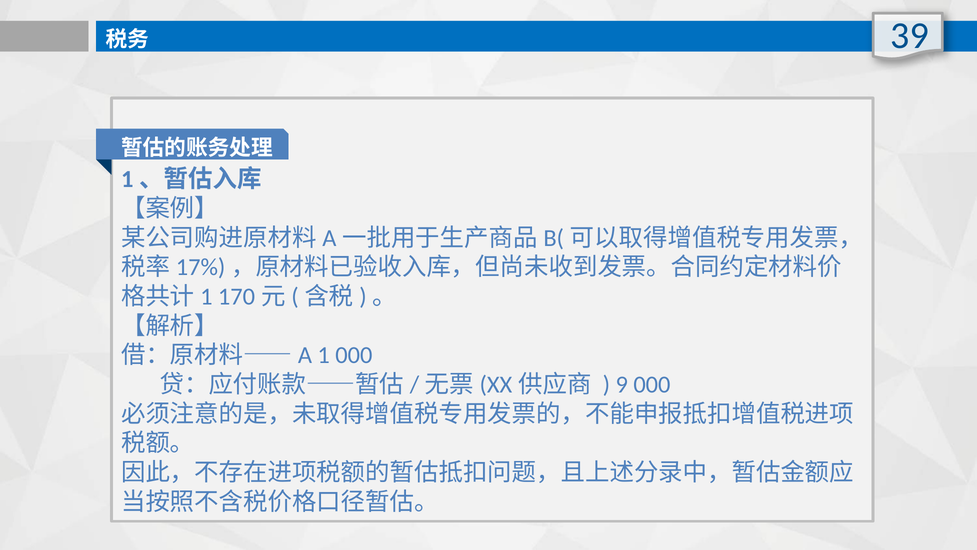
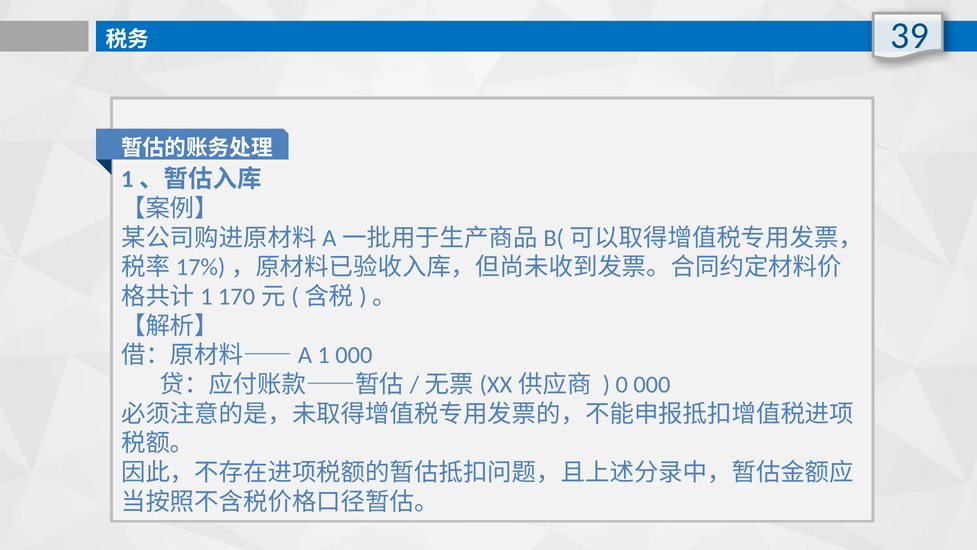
9: 9 -> 0
